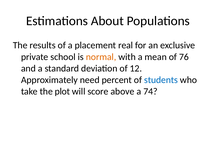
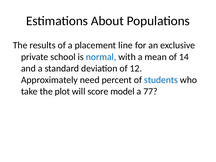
real: real -> line
normal colour: orange -> blue
76: 76 -> 14
above: above -> model
74: 74 -> 77
